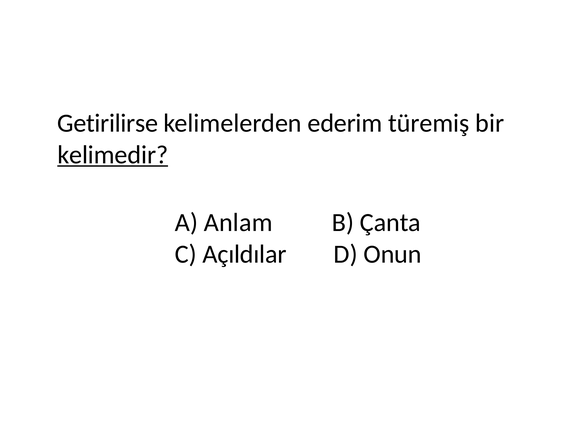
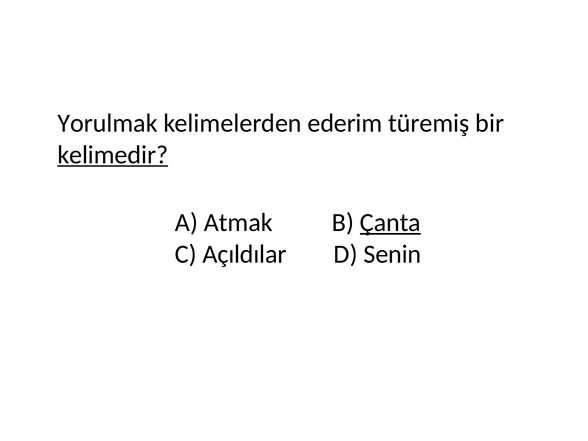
Getirilirse: Getirilirse -> Yorulmak
Anlam: Anlam -> Atmak
Çanta underline: none -> present
Onun: Onun -> Senin
